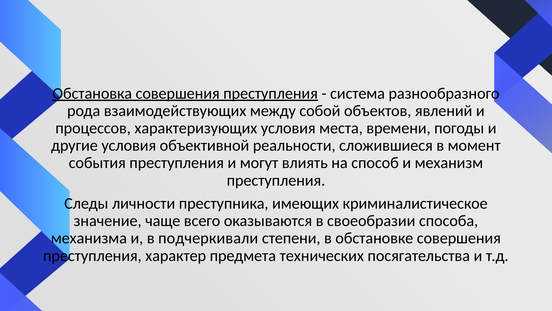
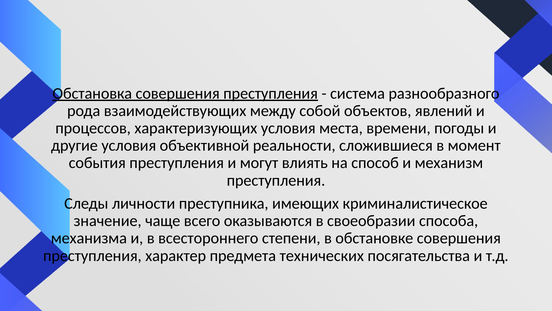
подчеркивали: подчеркивали -> всестороннего
